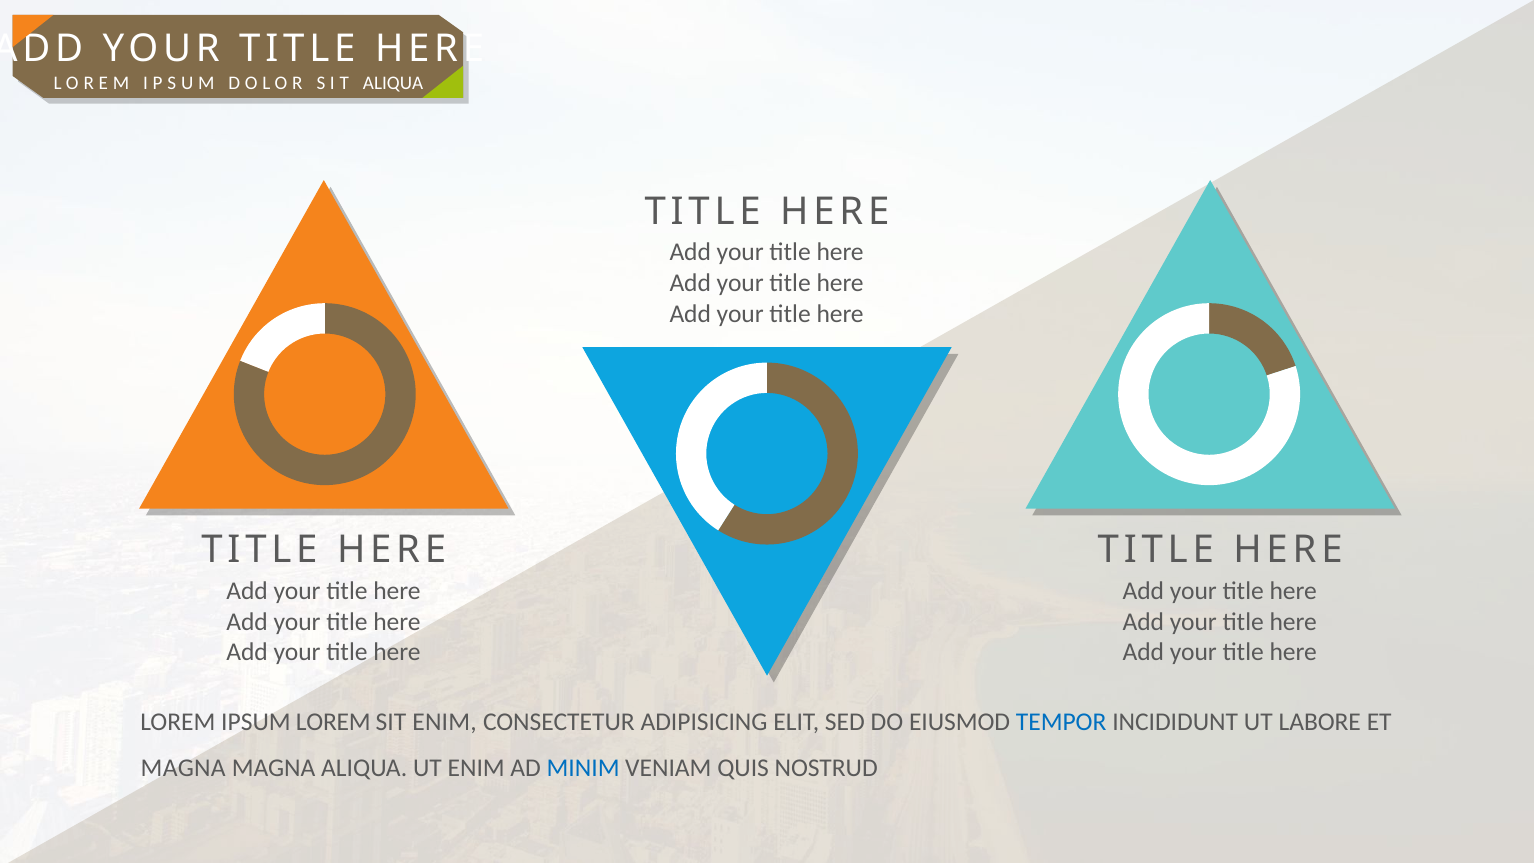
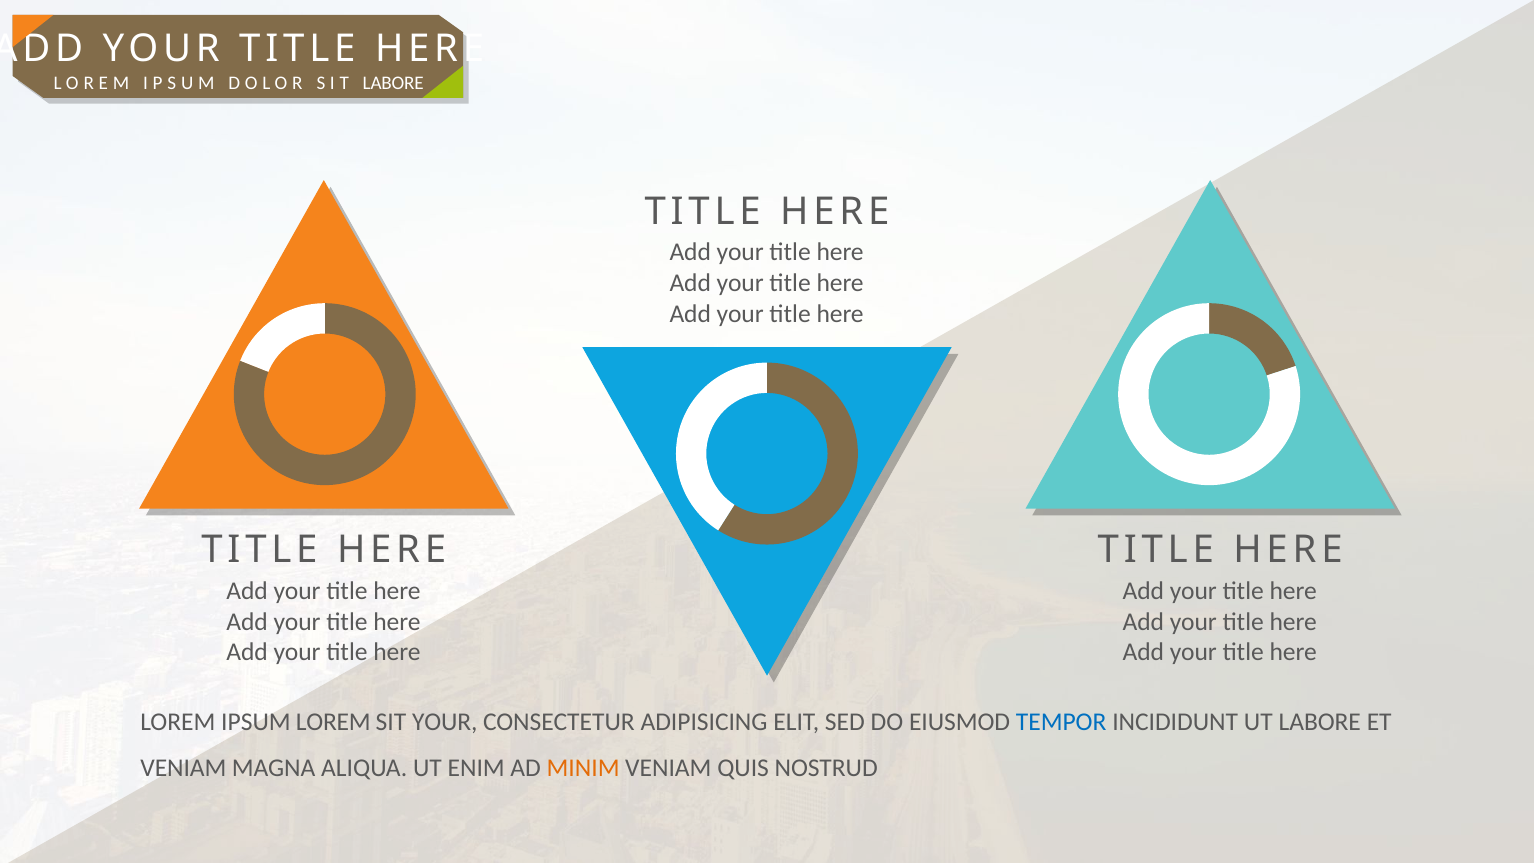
ALIQUA at (393, 83): ALIQUA -> LABORE
SIT ENIM: ENIM -> YOUR
MAGNA at (183, 768): MAGNA -> VENIAM
MINIM colour: blue -> orange
